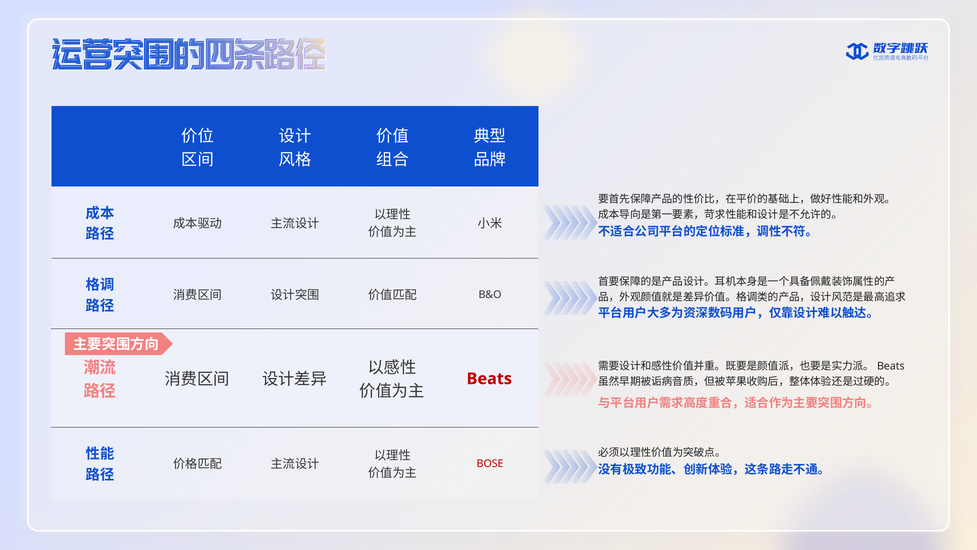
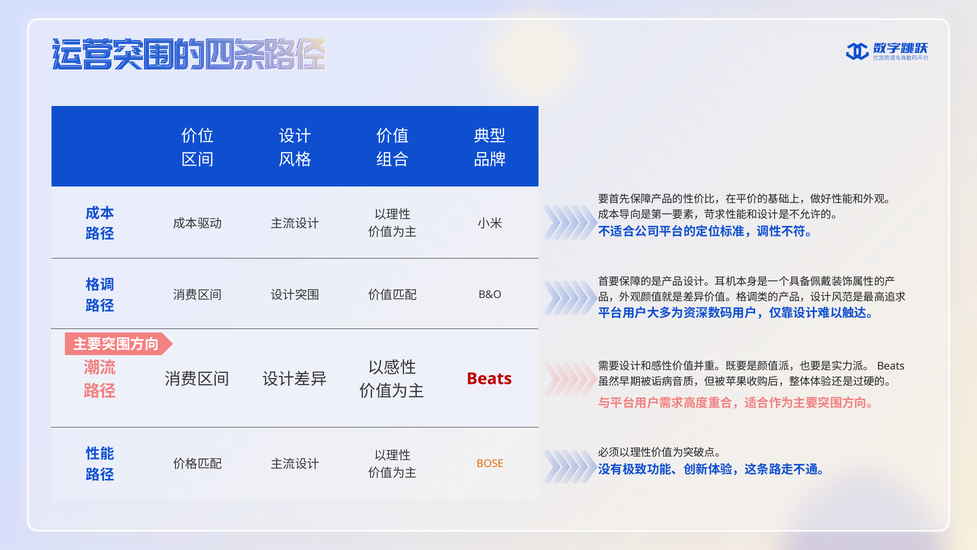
BOSE colour: red -> orange
